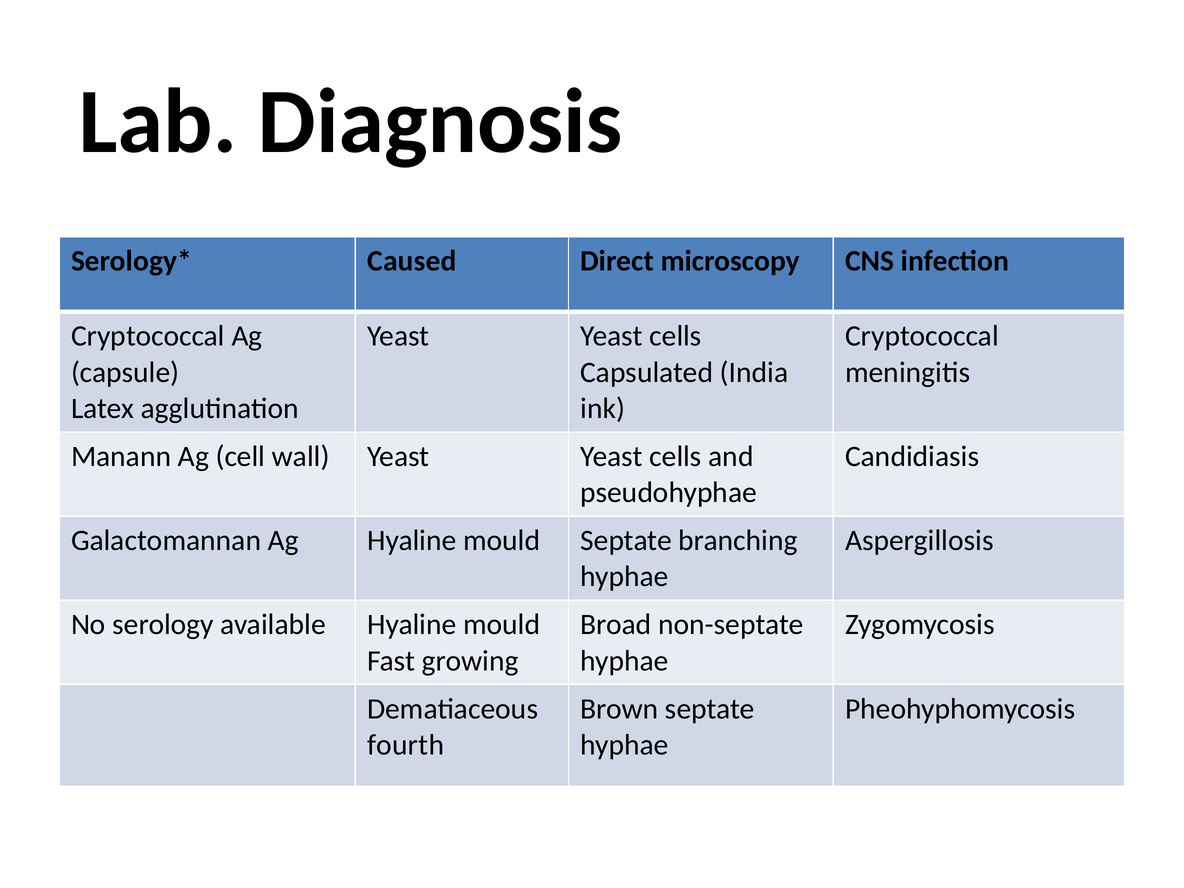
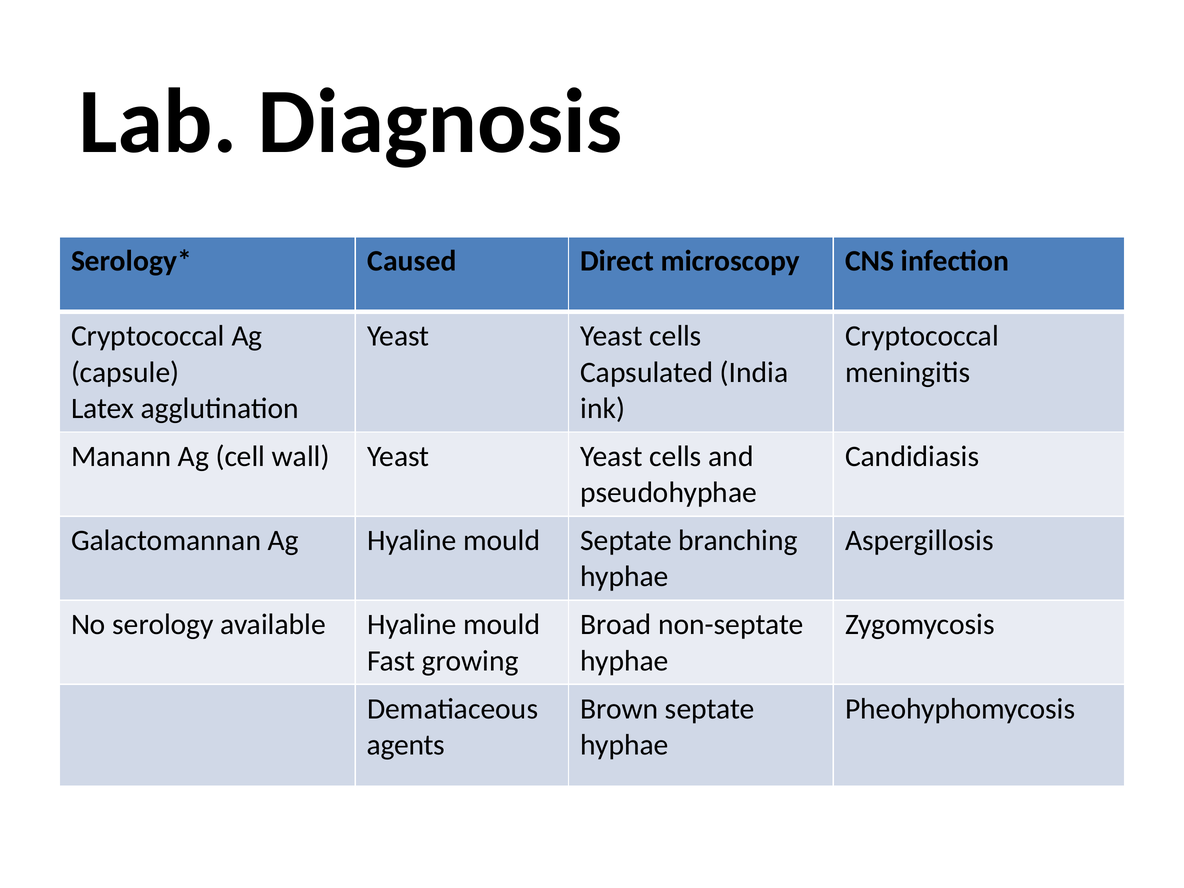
fourth: fourth -> agents
